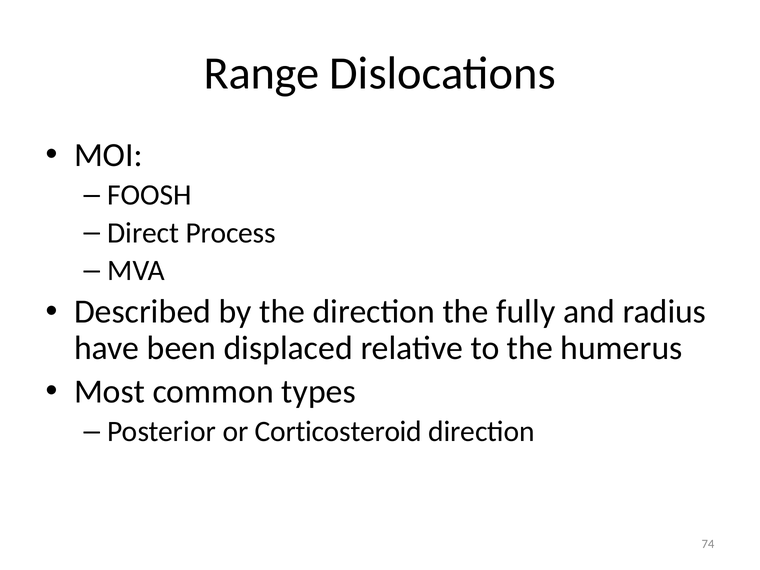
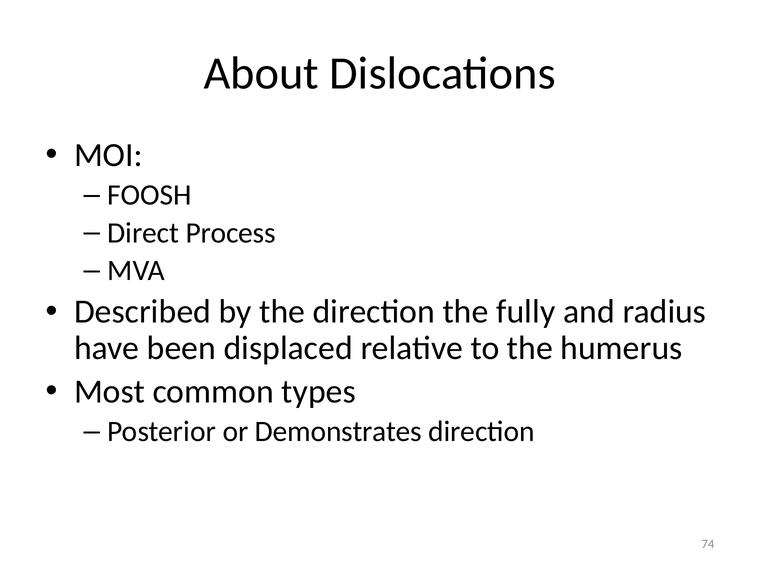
Range: Range -> About
Corticosteroid: Corticosteroid -> Demonstrates
